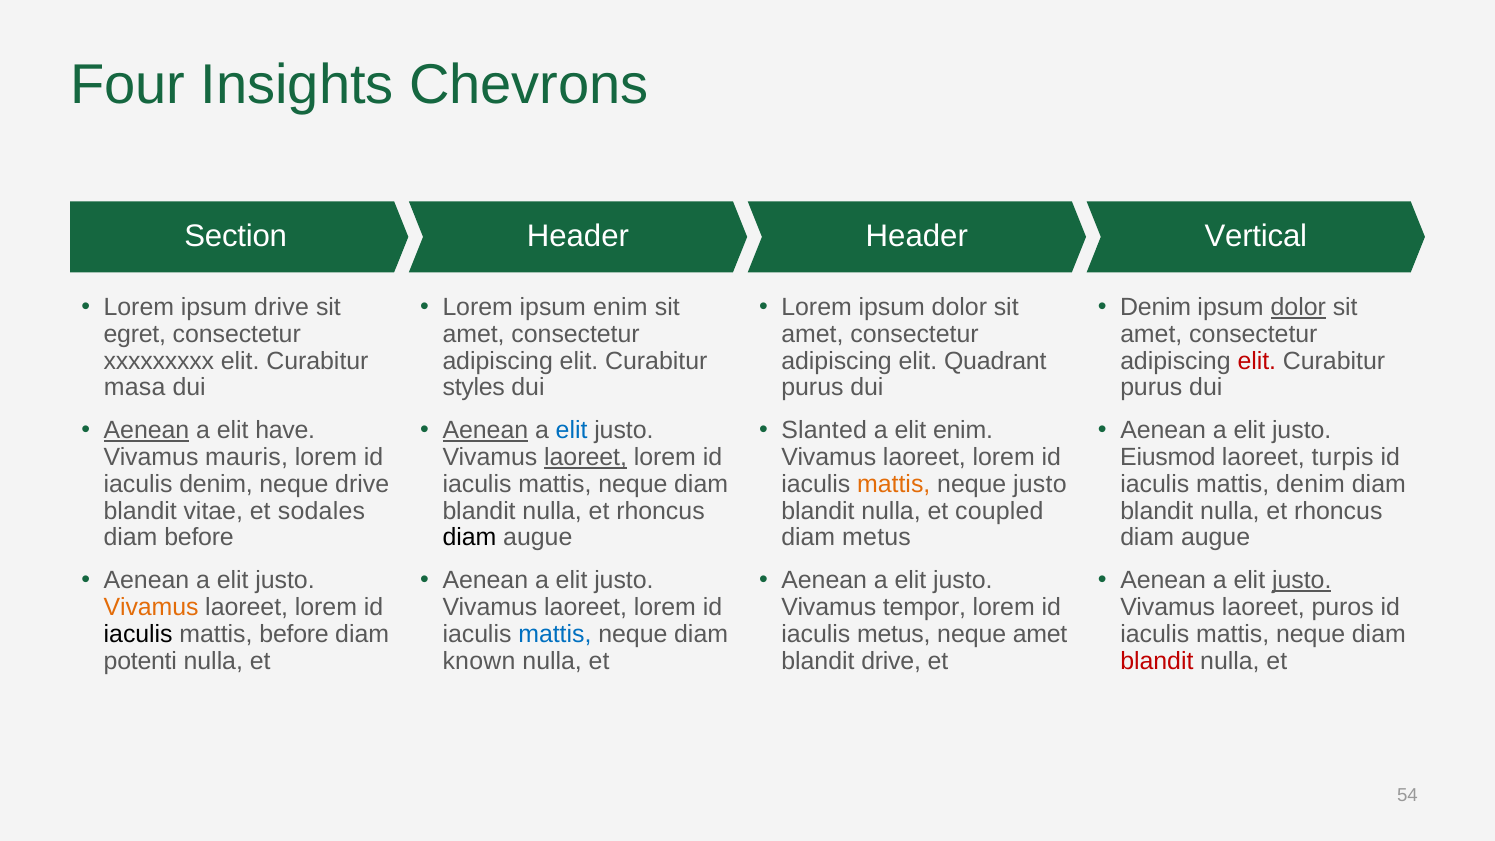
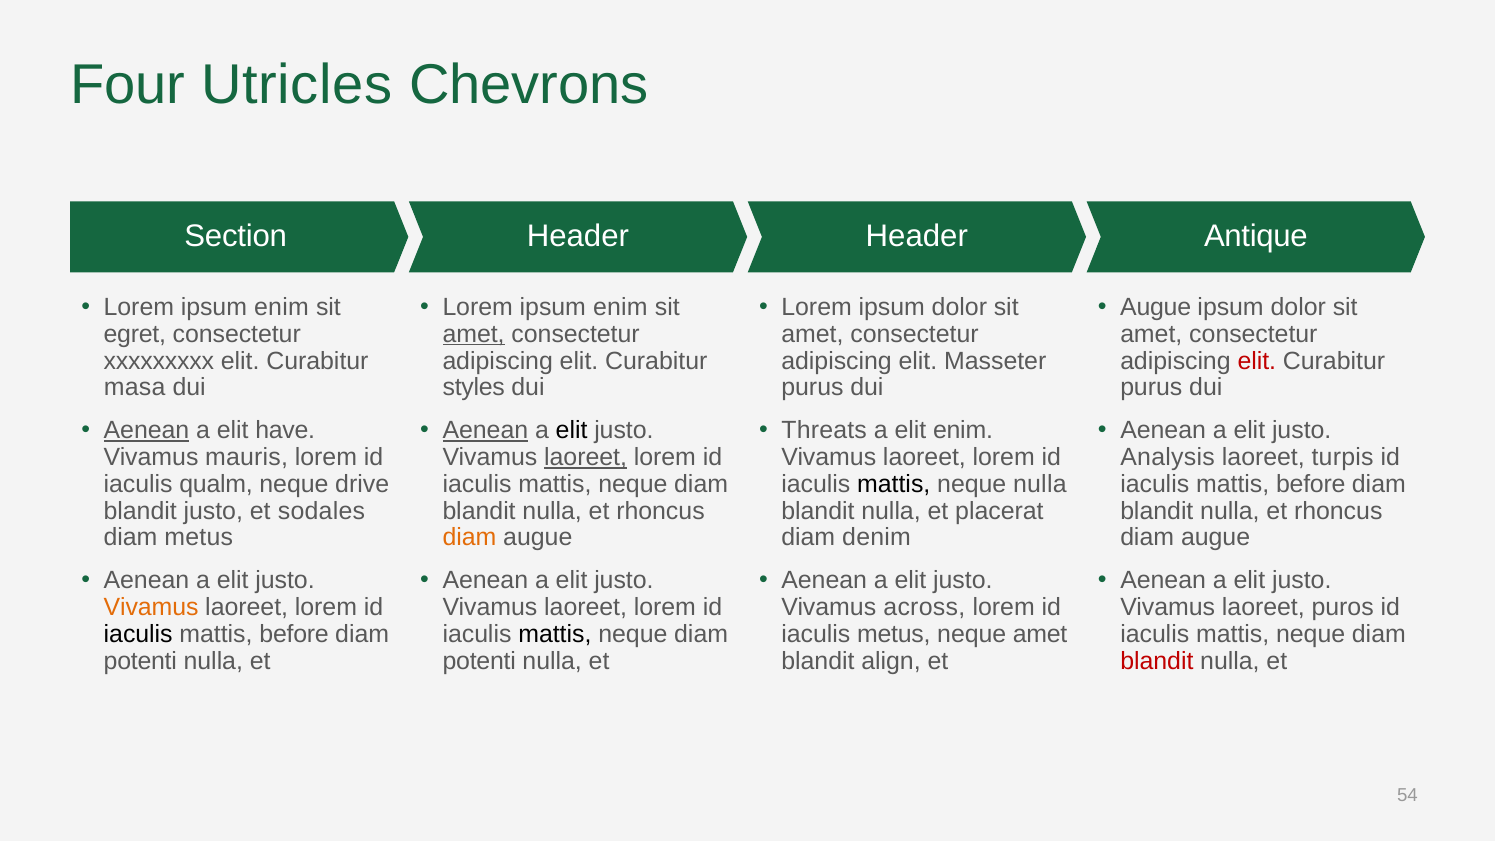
Insights: Insights -> Utricles
Vertical: Vertical -> Antique
drive at (281, 307): drive -> enim
Denim at (1156, 307): Denim -> Augue
dolor at (1298, 307) underline: present -> none
amet at (474, 334) underline: none -> present
Quadrant: Quadrant -> Masseter
elit at (572, 430) colour: blue -> black
Slanted: Slanted -> Threats
Eiusmod: Eiusmod -> Analysis
iaculis denim: denim -> qualm
mattis at (894, 484) colour: orange -> black
neque justo: justo -> nulla
denim at (1311, 484): denim -> before
blandit vitae: vitae -> justo
coupled: coupled -> placerat
diam before: before -> metus
diam at (469, 538) colour: black -> orange
diam metus: metus -> denim
justo at (1302, 580) underline: present -> none
tempor: tempor -> across
mattis at (555, 634) colour: blue -> black
known at (479, 661): known -> potenti
blandit drive: drive -> align
